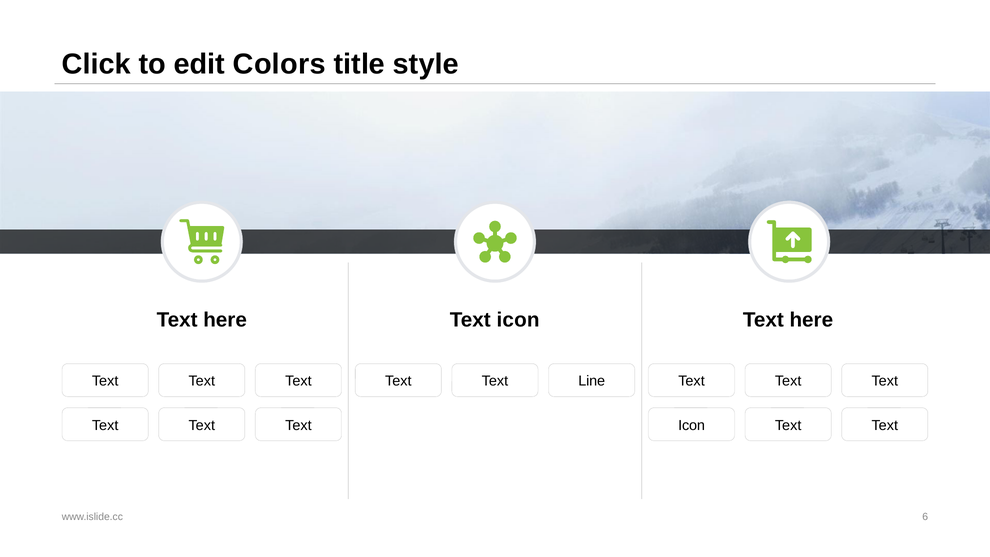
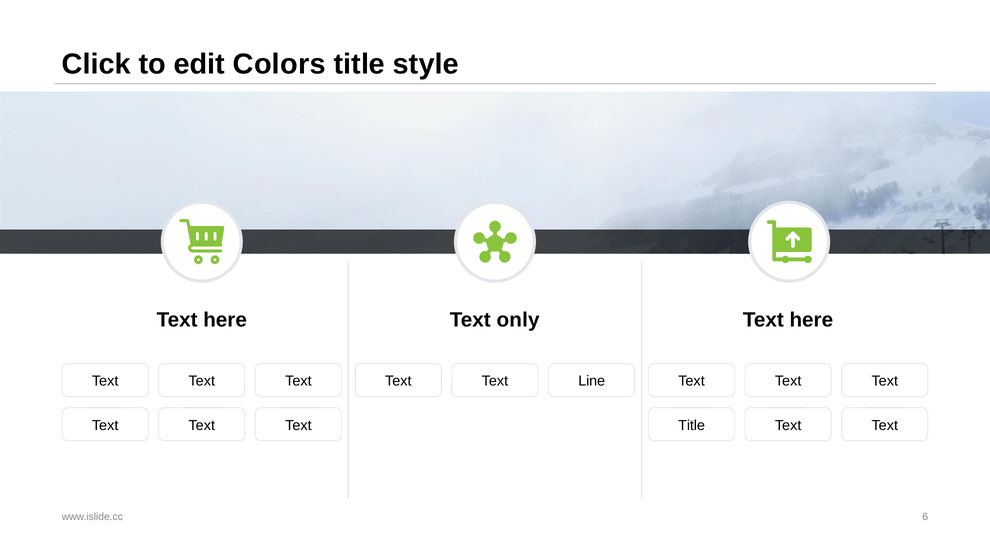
here Text icon: icon -> only
Icon at (692, 425): Icon -> Title
